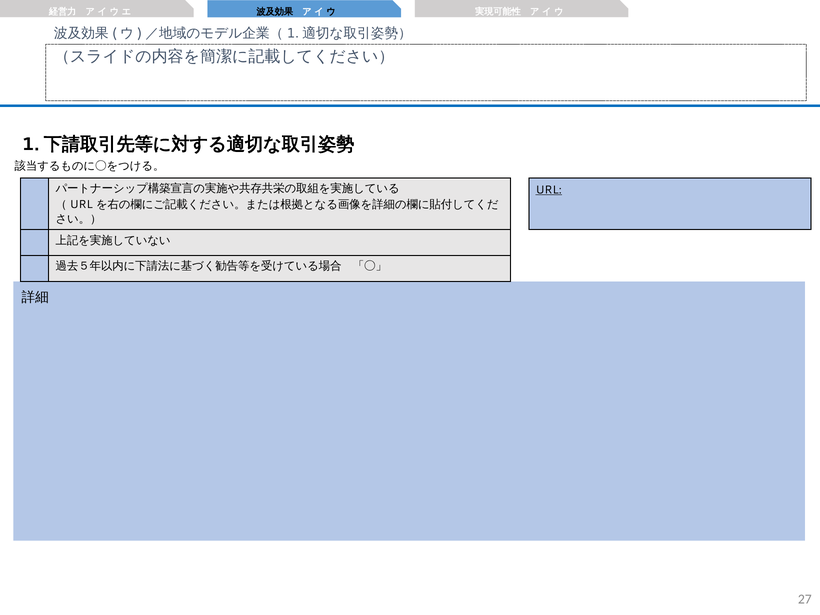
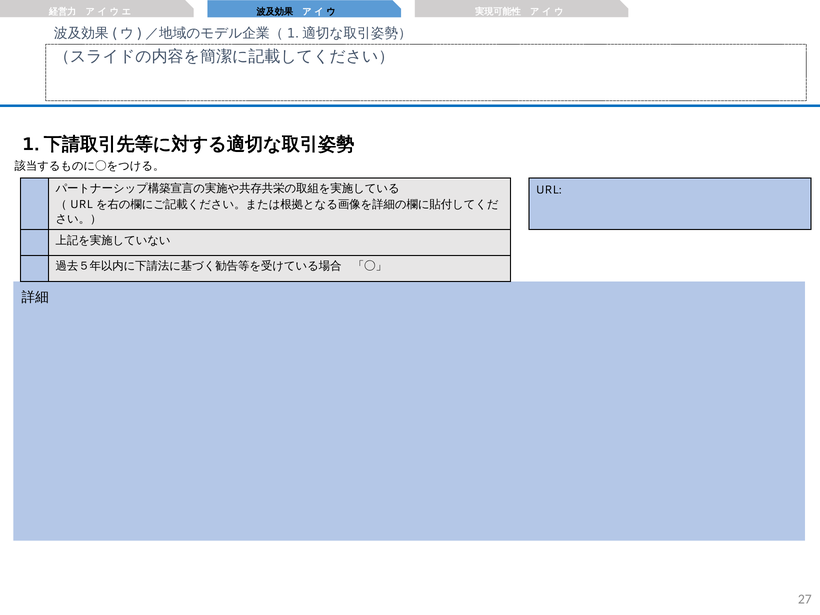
URL underline: present -> none
